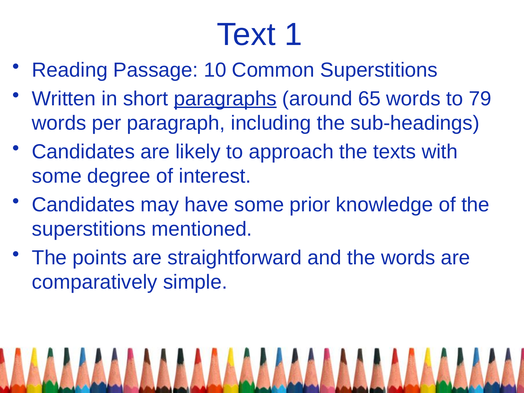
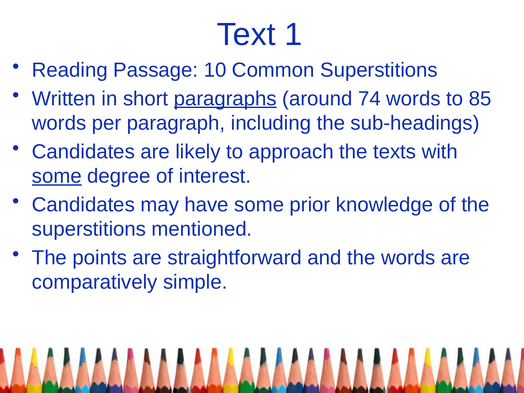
65: 65 -> 74
79: 79 -> 85
some at (57, 176) underline: none -> present
